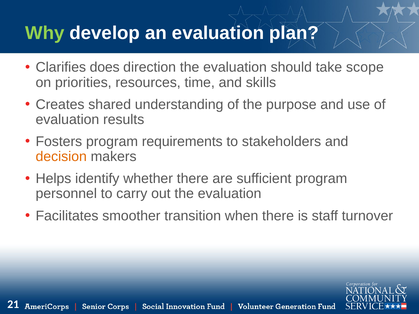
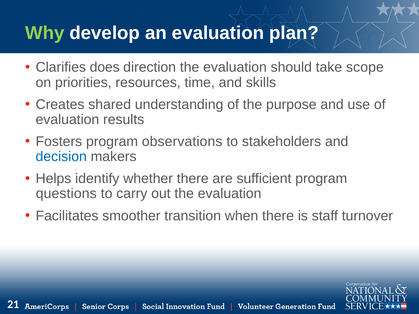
requirements: requirements -> observations
decision colour: orange -> blue
personnel: personnel -> questions
